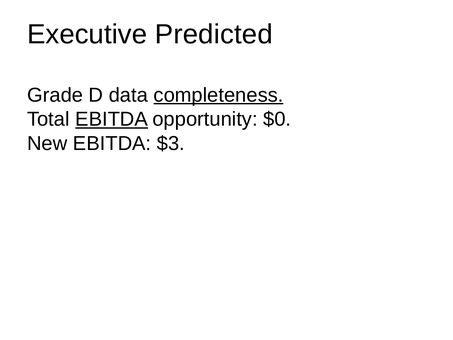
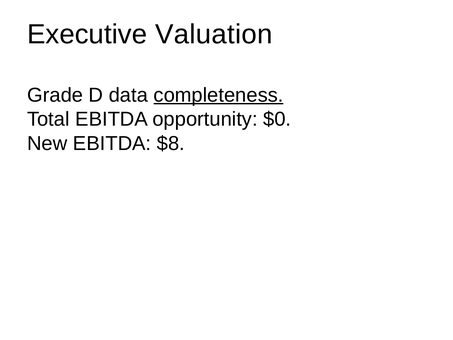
Predicted: Predicted -> Valuation
EBITDA at (112, 119) underline: present -> none
$3: $3 -> $8
